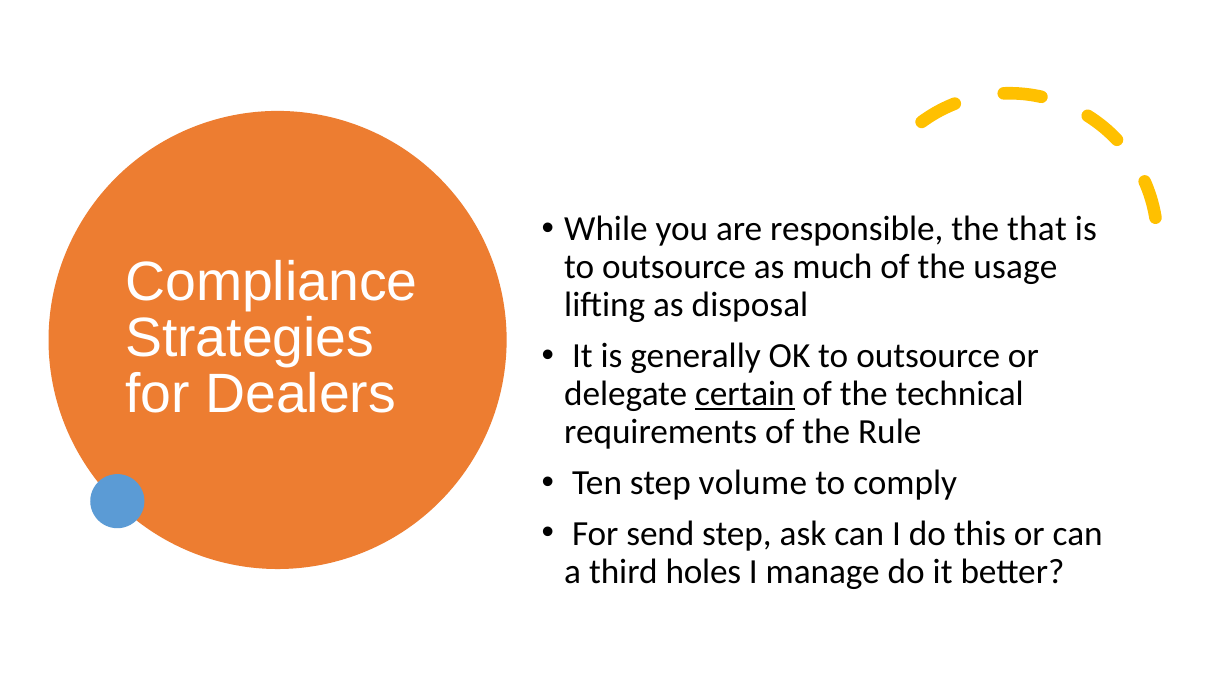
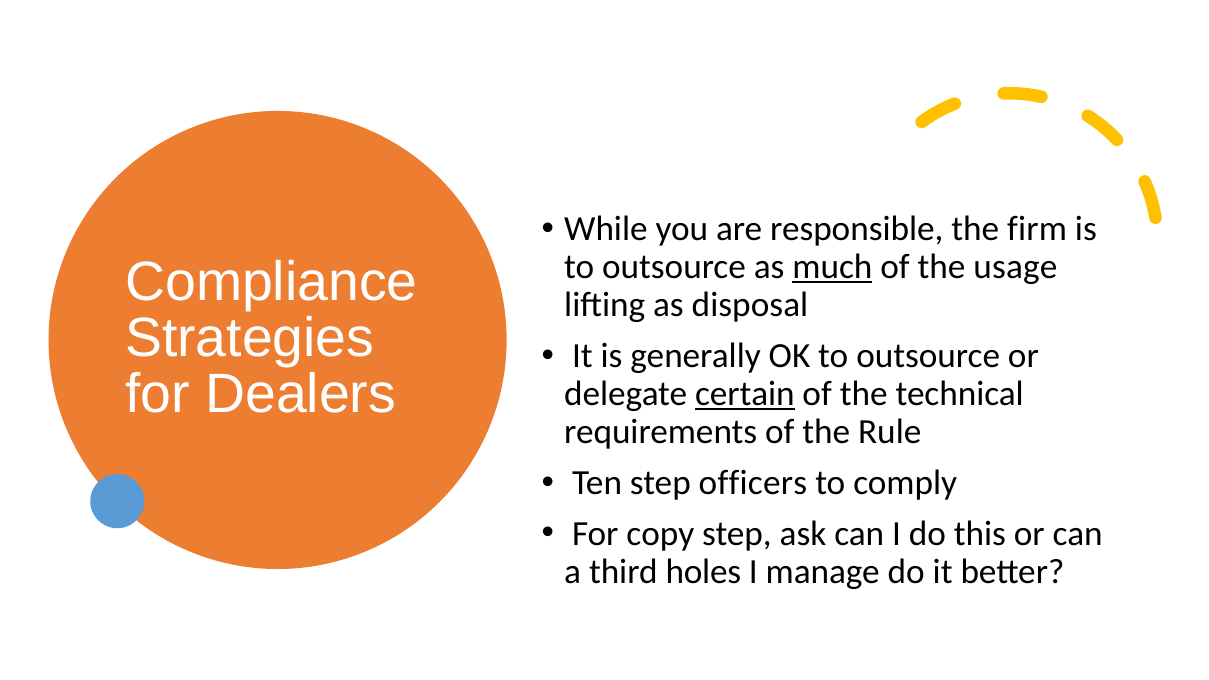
that: that -> firm
much underline: none -> present
volume: volume -> officers
send: send -> copy
